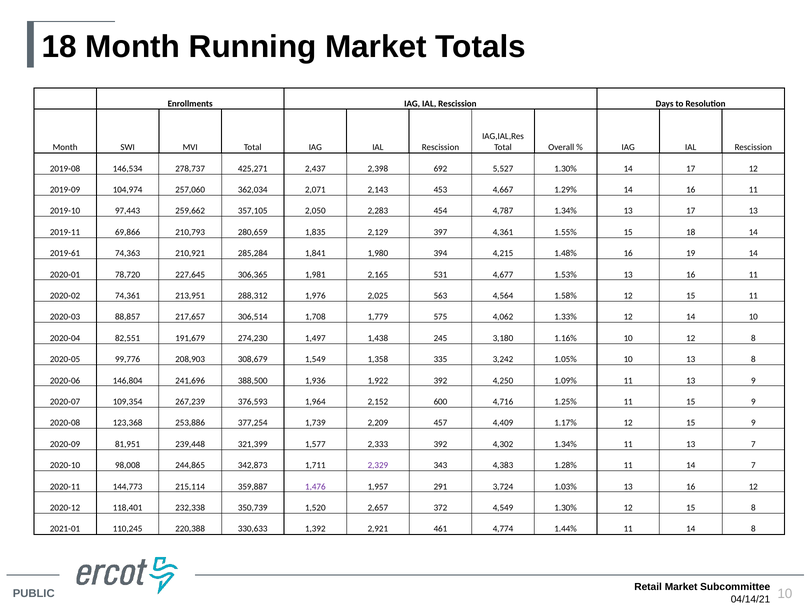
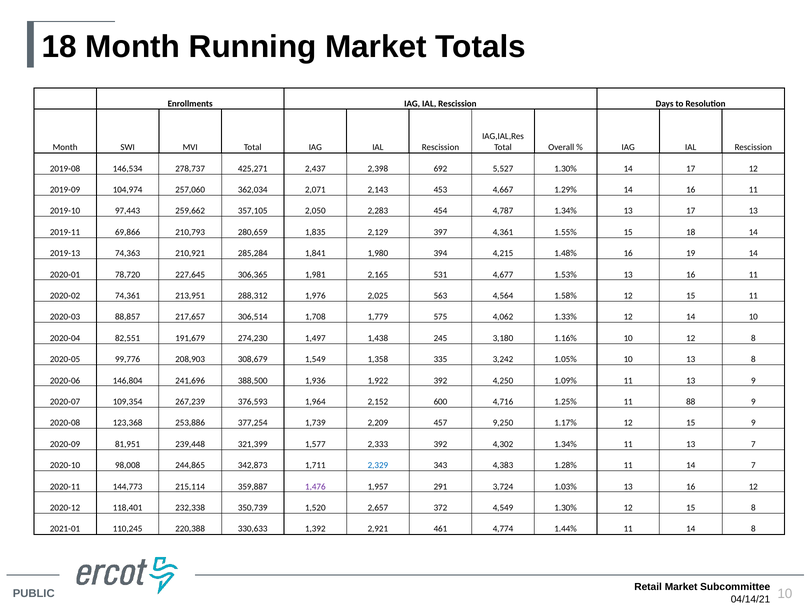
2019-61: 2019-61 -> 2019-13
11 15: 15 -> 88
4,409: 4,409 -> 9,250
2,329 colour: purple -> blue
